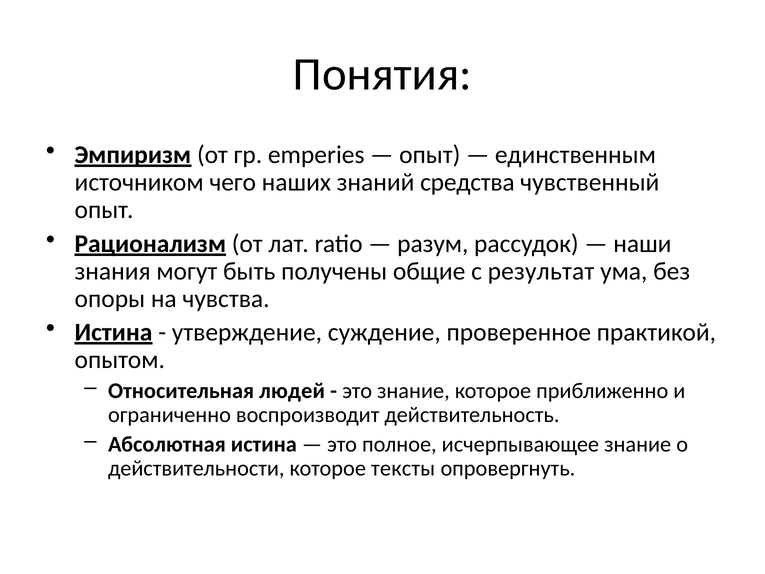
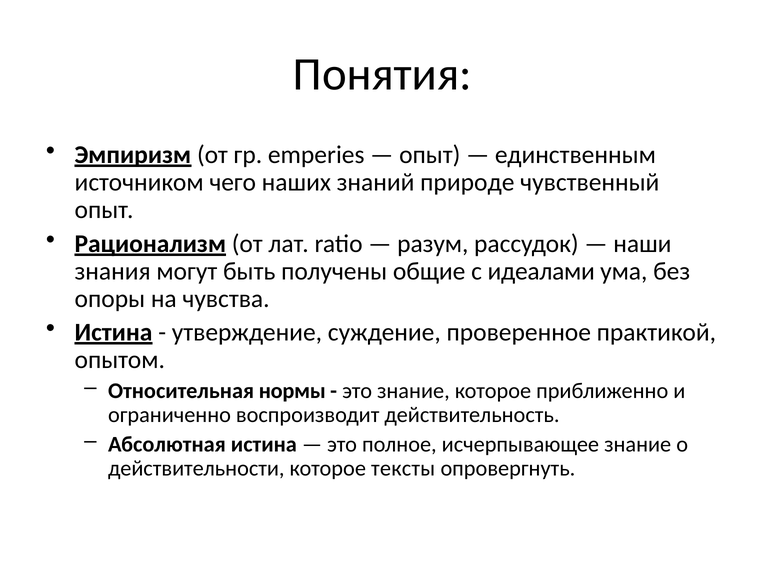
средства: средства -> природе
результат: результат -> идеалами
людей: людей -> нормы
